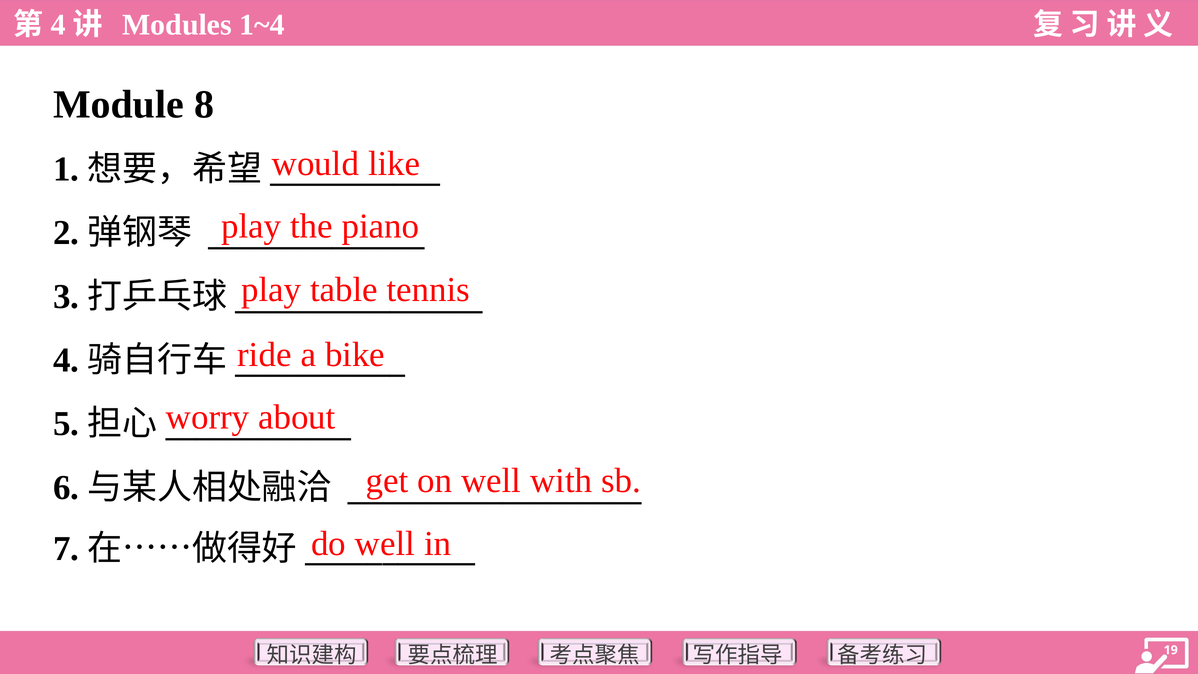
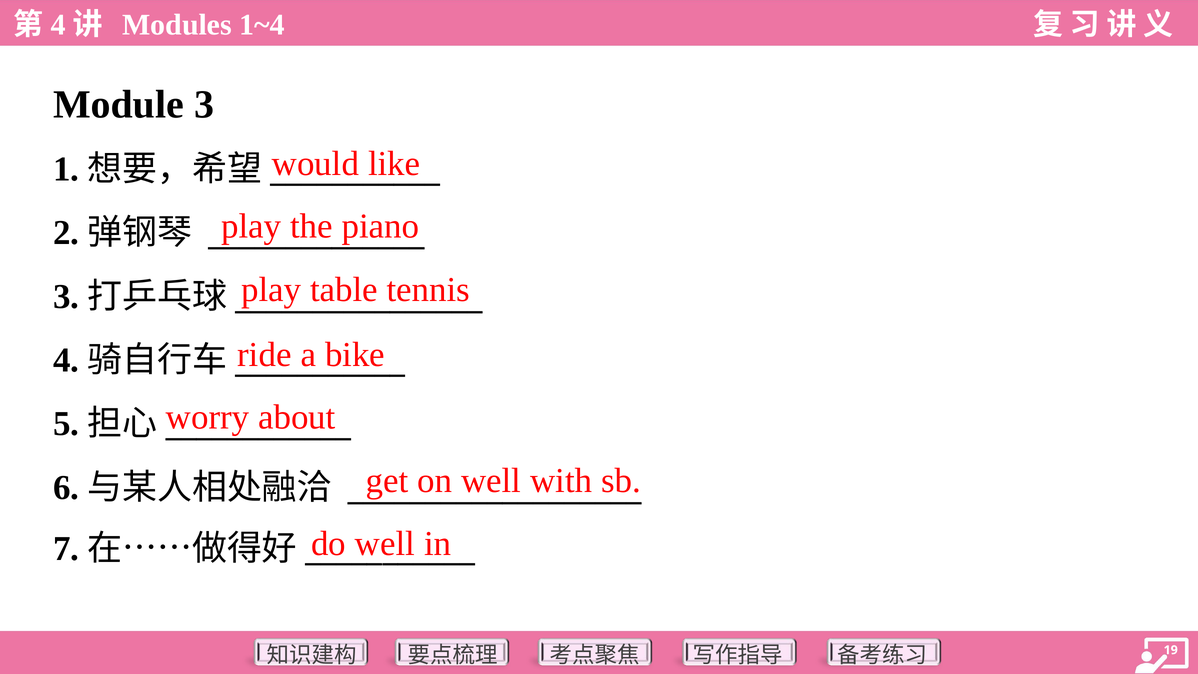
Module 8: 8 -> 3
